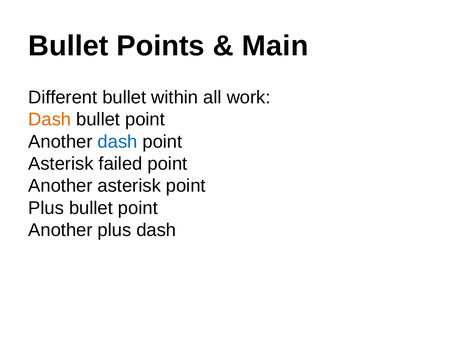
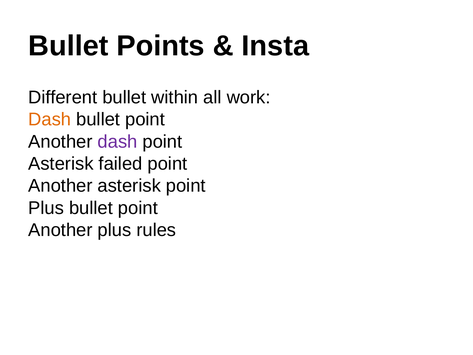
Main: Main -> Insta
dash at (118, 142) colour: blue -> purple
plus dash: dash -> rules
